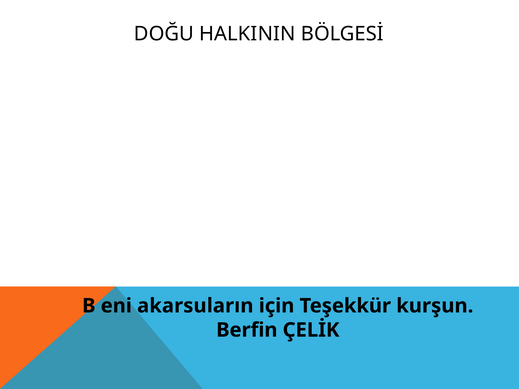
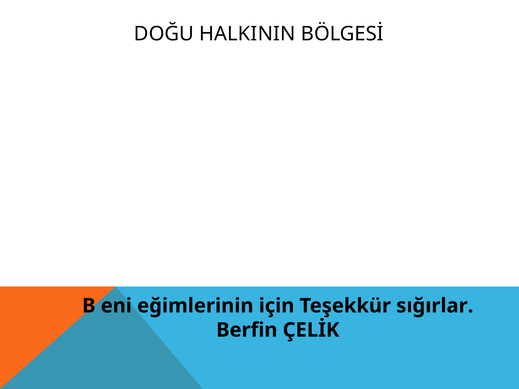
akarsuların: akarsuların -> eğimlerinin
kurşun: kurşun -> sığırlar
